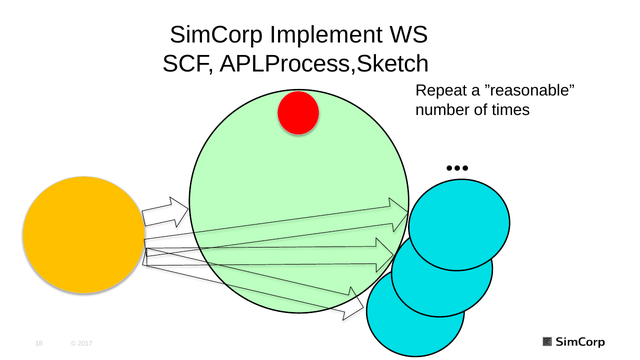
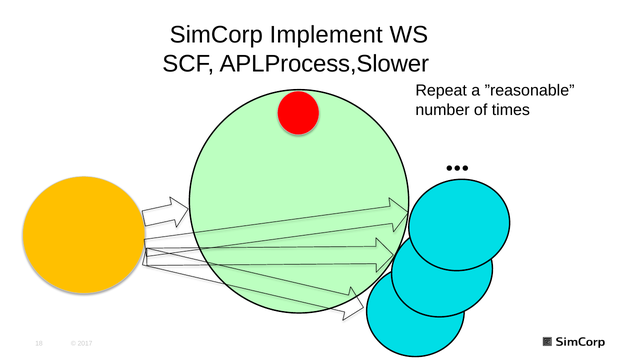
APLProcess,Sketch: APLProcess,Sketch -> APLProcess,Slower
